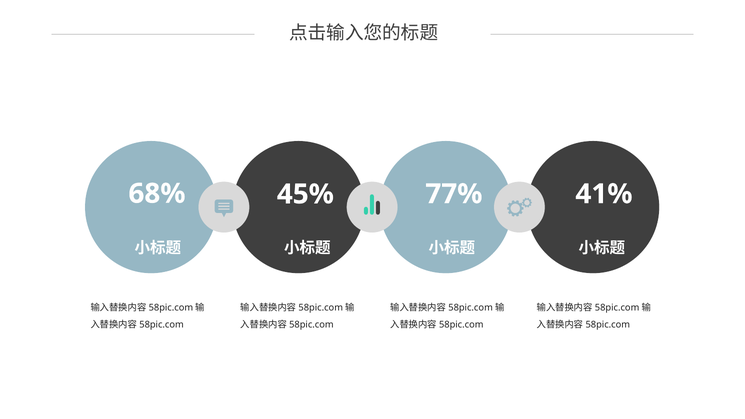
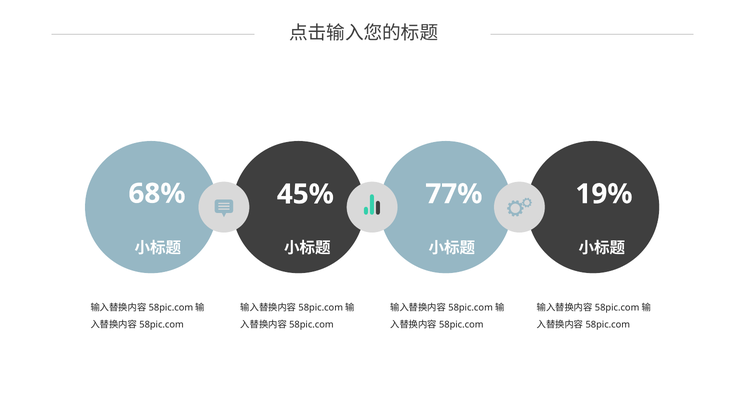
41%: 41% -> 19%
